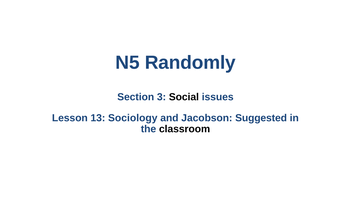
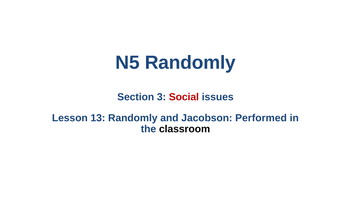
Social colour: black -> red
13 Sociology: Sociology -> Randomly
Suggested: Suggested -> Performed
